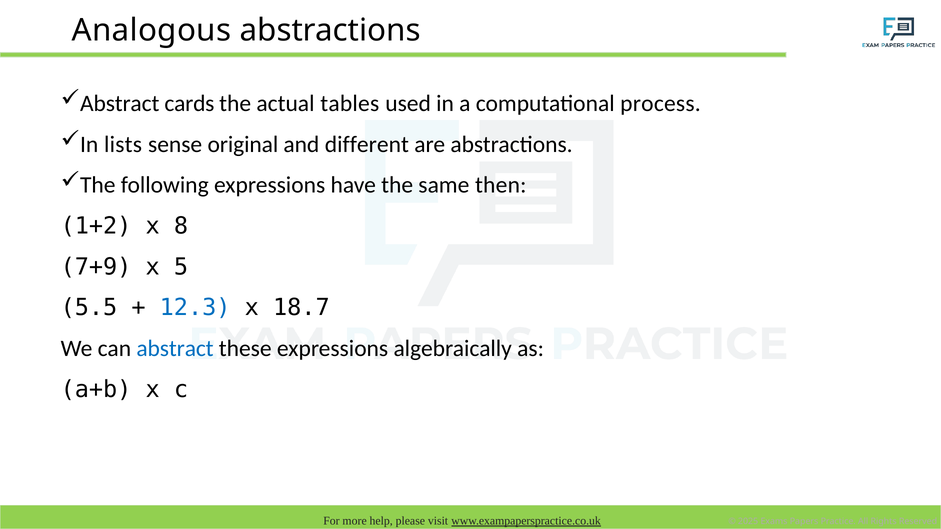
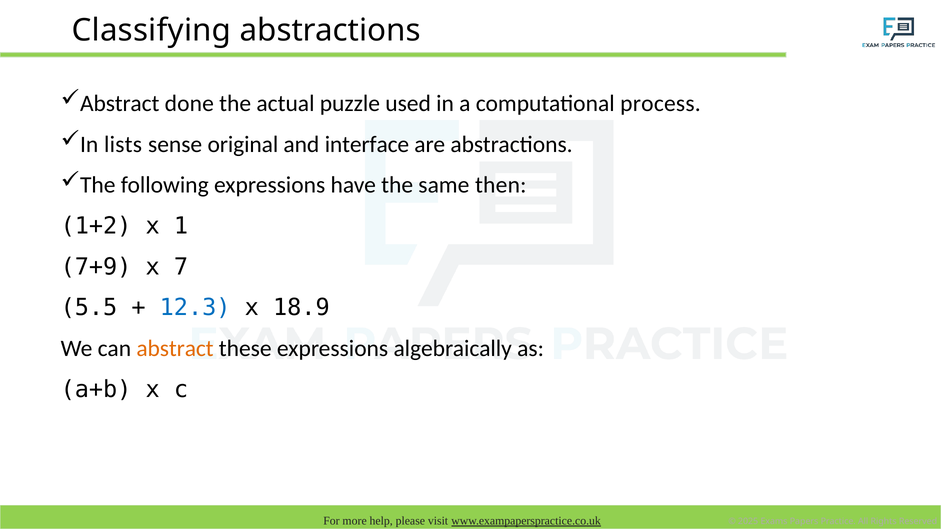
Analogous: Analogous -> Classifying
cards: cards -> done
tables: tables -> puzzle
different: different -> interface
8: 8 -> 1
5: 5 -> 7
18.7: 18.7 -> 18.9
abstract at (175, 349) colour: blue -> orange
